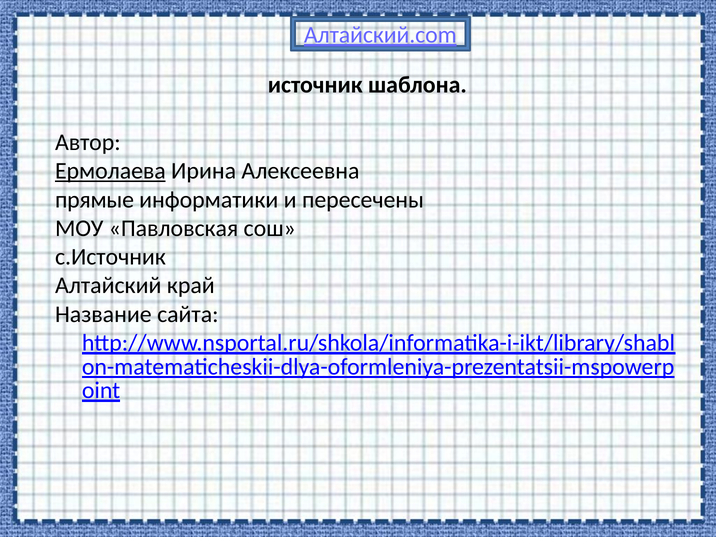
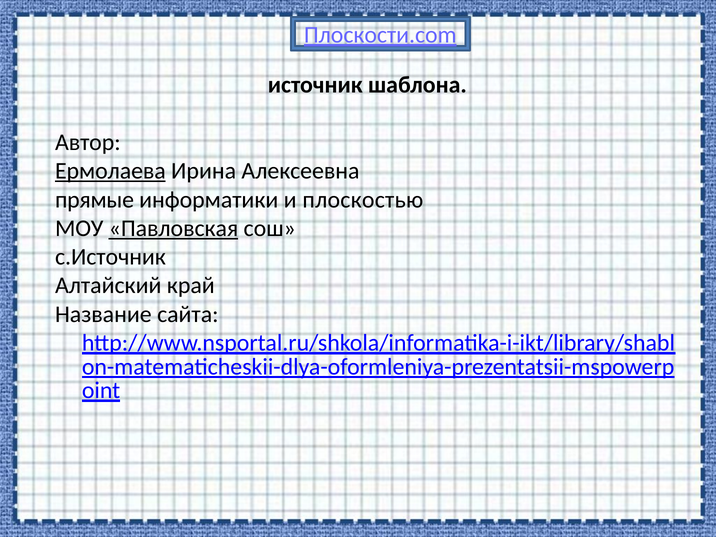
Алтайский.com: Алтайский.com -> Плоскости.com
пересечены: пересечены -> плоскостью
Павловская underline: none -> present
